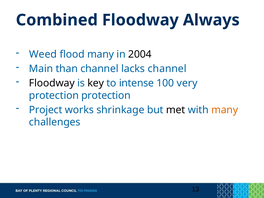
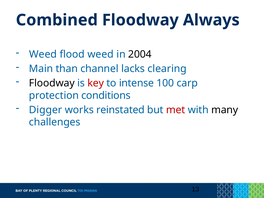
flood many: many -> weed
lacks channel: channel -> clearing
key colour: black -> red
very: very -> carp
protection protection: protection -> conditions
Project: Project -> Digger
shrinkage: shrinkage -> reinstated
met colour: black -> red
many at (225, 110) colour: orange -> black
